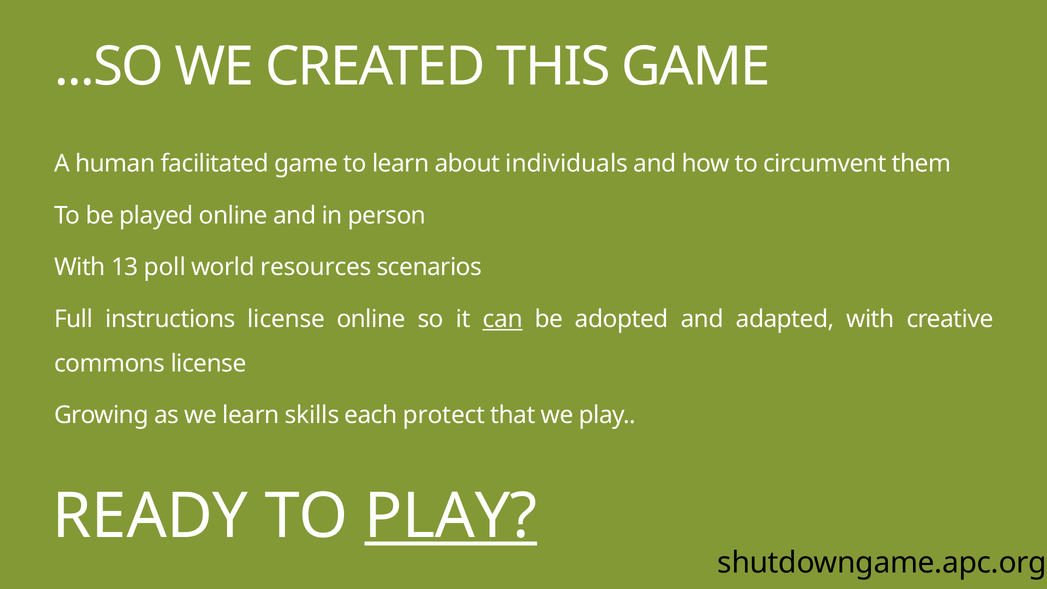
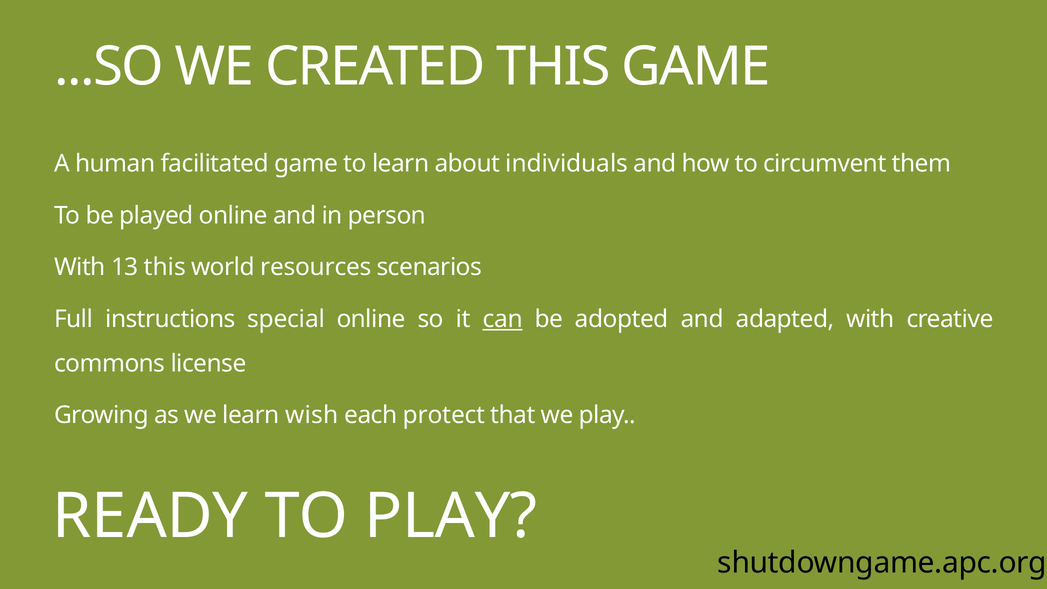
13 poll: poll -> this
instructions license: license -> special
skills: skills -> wish
PLAY at (451, 516) underline: present -> none
